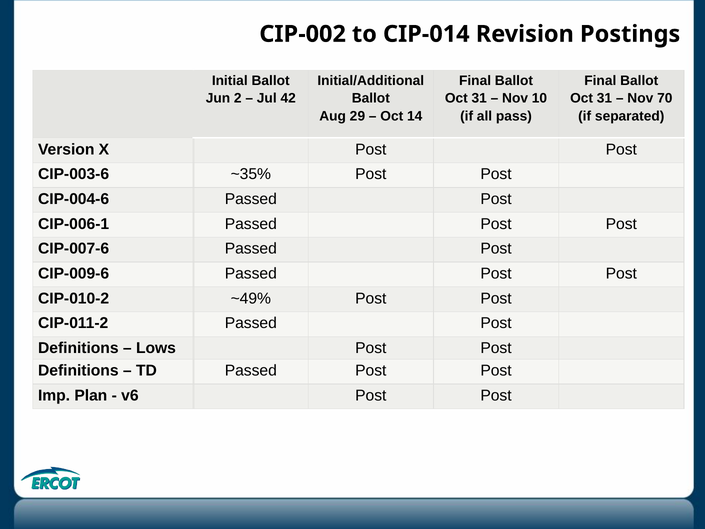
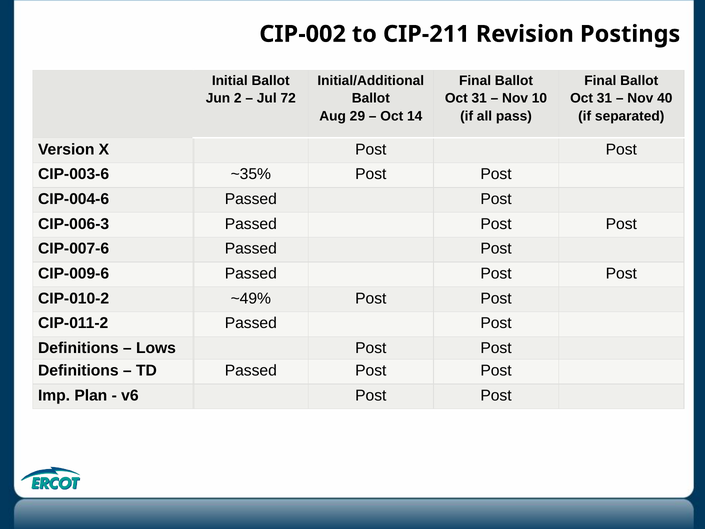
CIP-014: CIP-014 -> CIP-211
42: 42 -> 72
70: 70 -> 40
CIP-006-1: CIP-006-1 -> CIP-006-3
